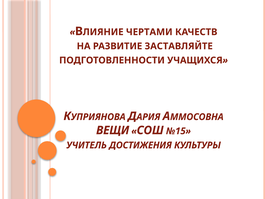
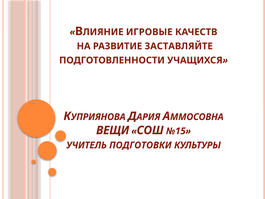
ЧЕРТАМИ: ЧЕРТАМИ -> ИГРОВЫЕ
ДОСТИЖЕНИЯ: ДОСТИЖЕНИЯ -> ПОДГОТОВКИ
